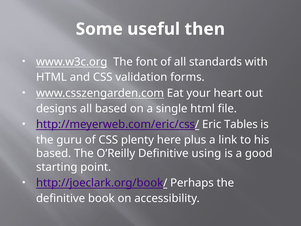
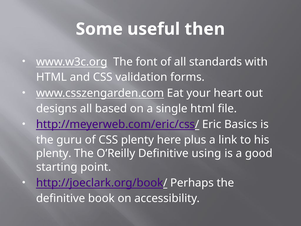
Tables: Tables -> Basics
based at (54, 153): based -> plenty
